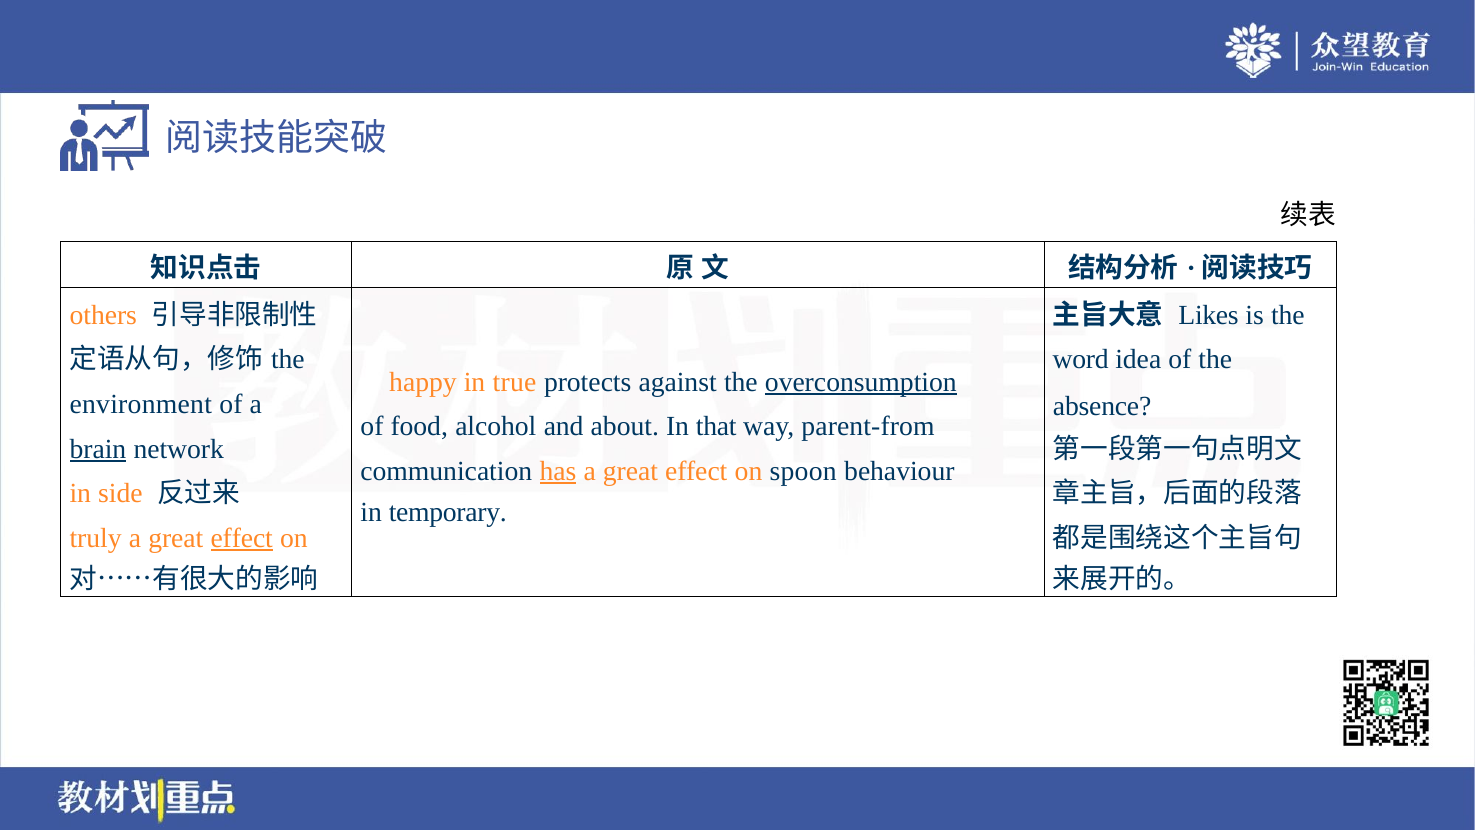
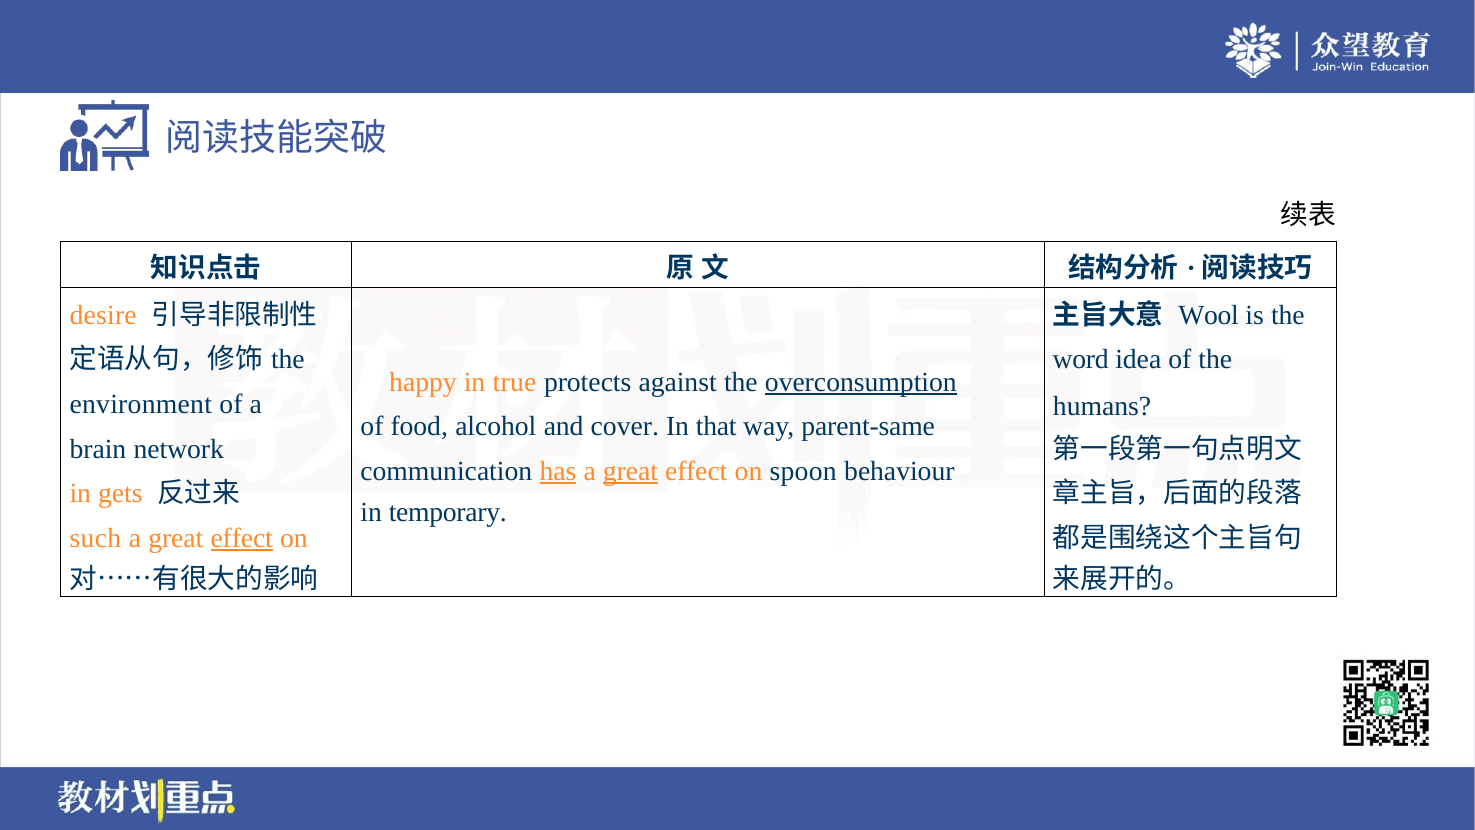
others: others -> desire
Likes: Likes -> Wool
absence: absence -> humans
about: about -> cover
parent-from: parent-from -> parent-same
brain underline: present -> none
great at (630, 471) underline: none -> present
side: side -> gets
truly: truly -> such
